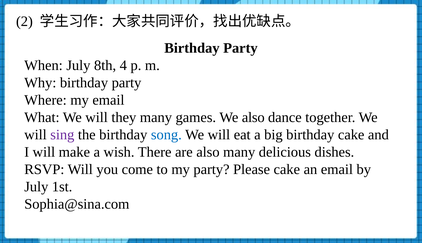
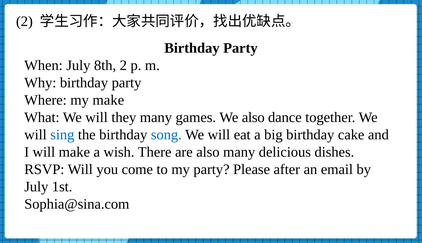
8th 4: 4 -> 2
my email: email -> make
sing colour: purple -> blue
Please cake: cake -> after
